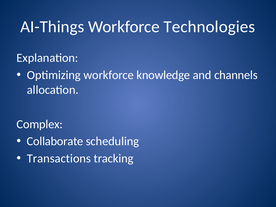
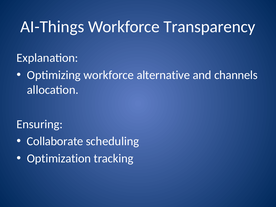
Technologies: Technologies -> Transparency
knowledge: knowledge -> alternative
Complex: Complex -> Ensuring
Transactions: Transactions -> Optimization
